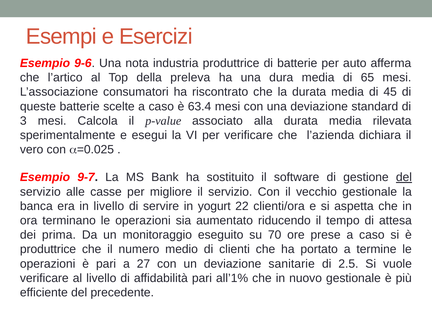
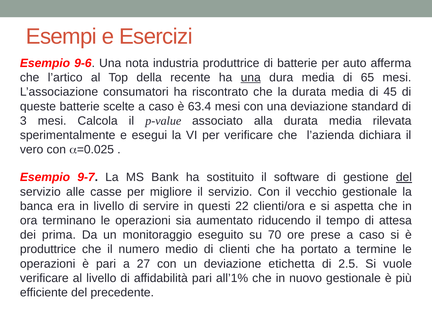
preleva: preleva -> recente
una at (251, 78) underline: none -> present
yogurt: yogurt -> questi
sanitarie: sanitarie -> etichetta
